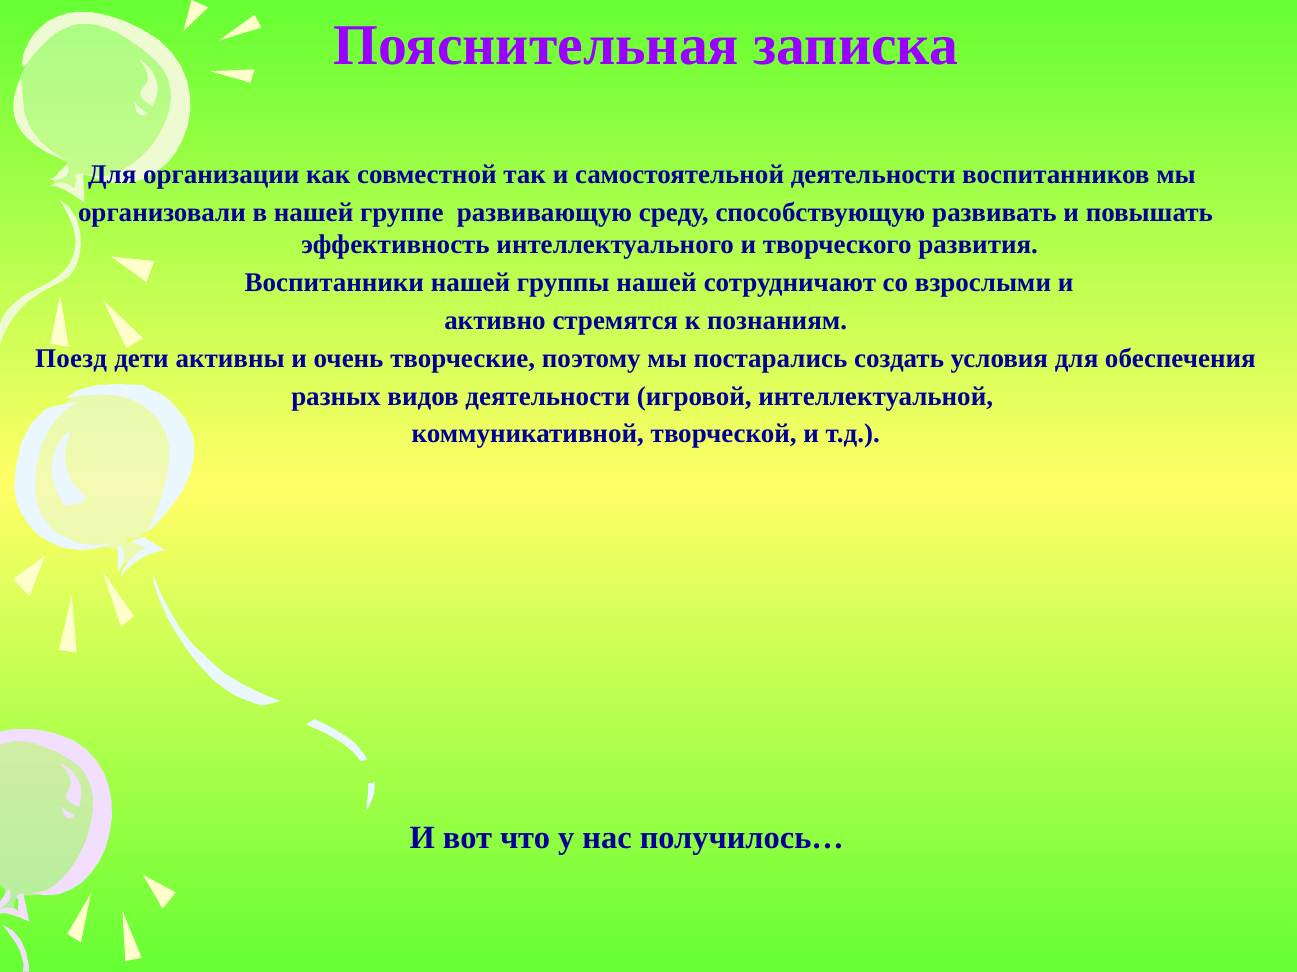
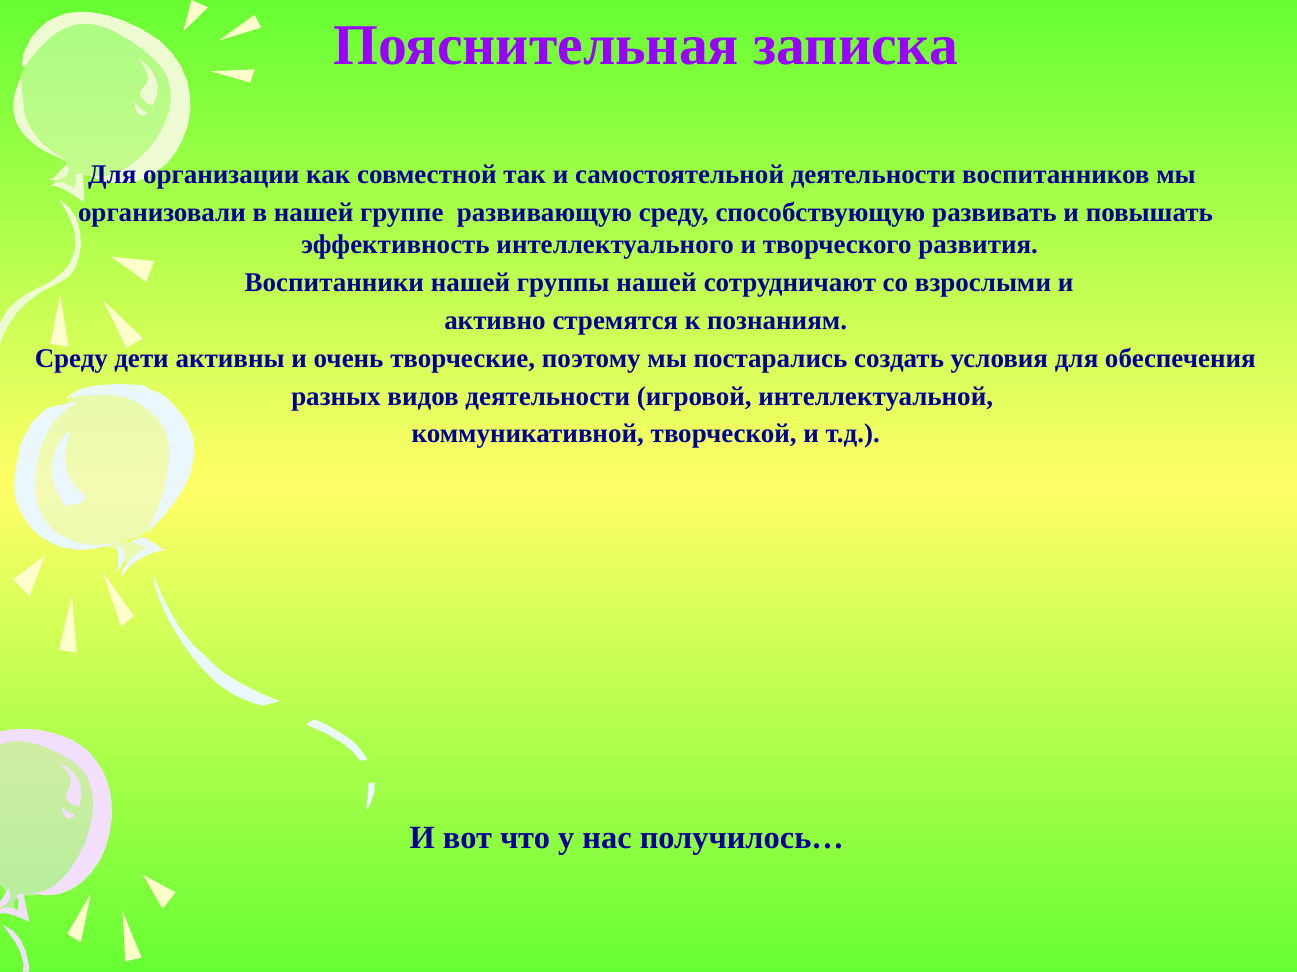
Поезд at (71, 359): Поезд -> Среду
